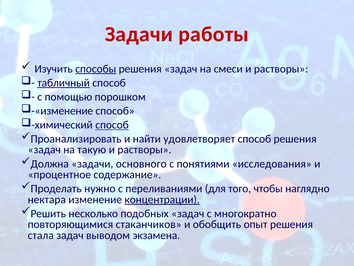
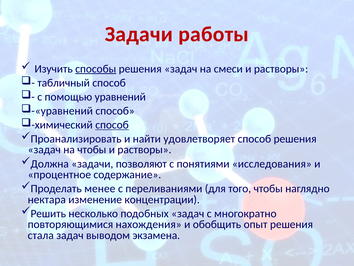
табличный underline: present -> none
порошком: порошком -> уравнений
-«изменение: -«изменение -> -«уравнений
на такую: такую -> чтобы
основного: основного -> позволяют
нужно: нужно -> менее
концентрации underline: present -> none
стаканчиков: стаканчиков -> нахождения
